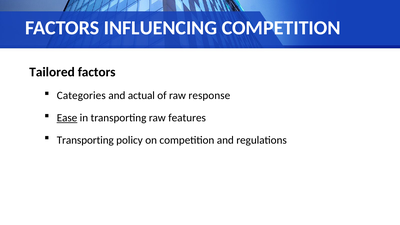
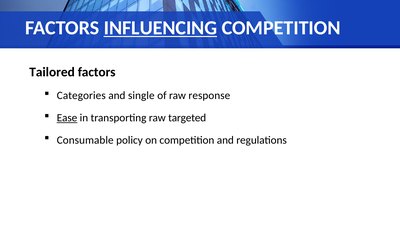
INFLUENCING underline: none -> present
actual: actual -> single
features: features -> targeted
Transporting at (85, 140): Transporting -> Consumable
